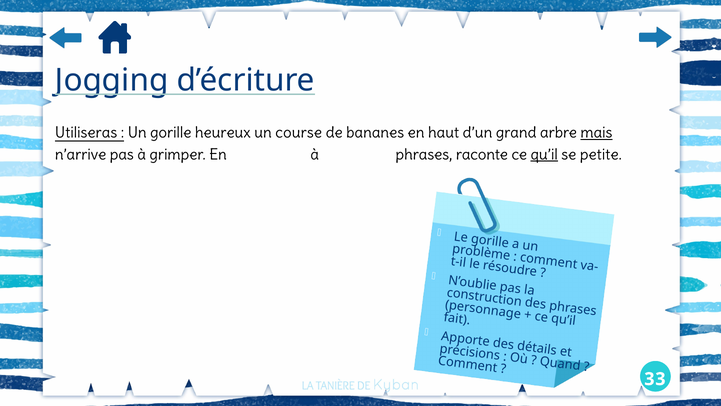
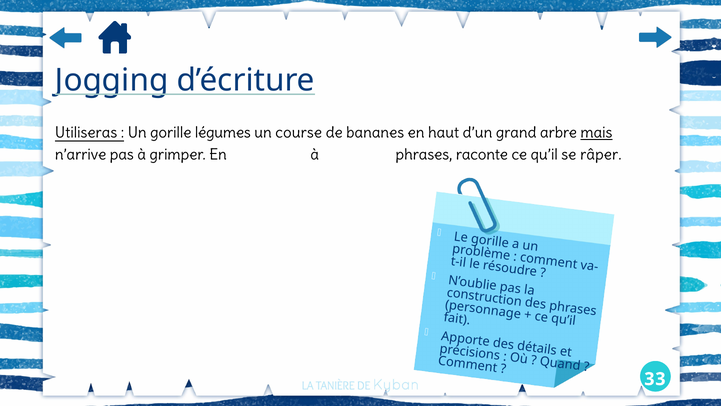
heureux: heureux -> légumes
qu’il at (544, 154) underline: present -> none
petite: petite -> râper
